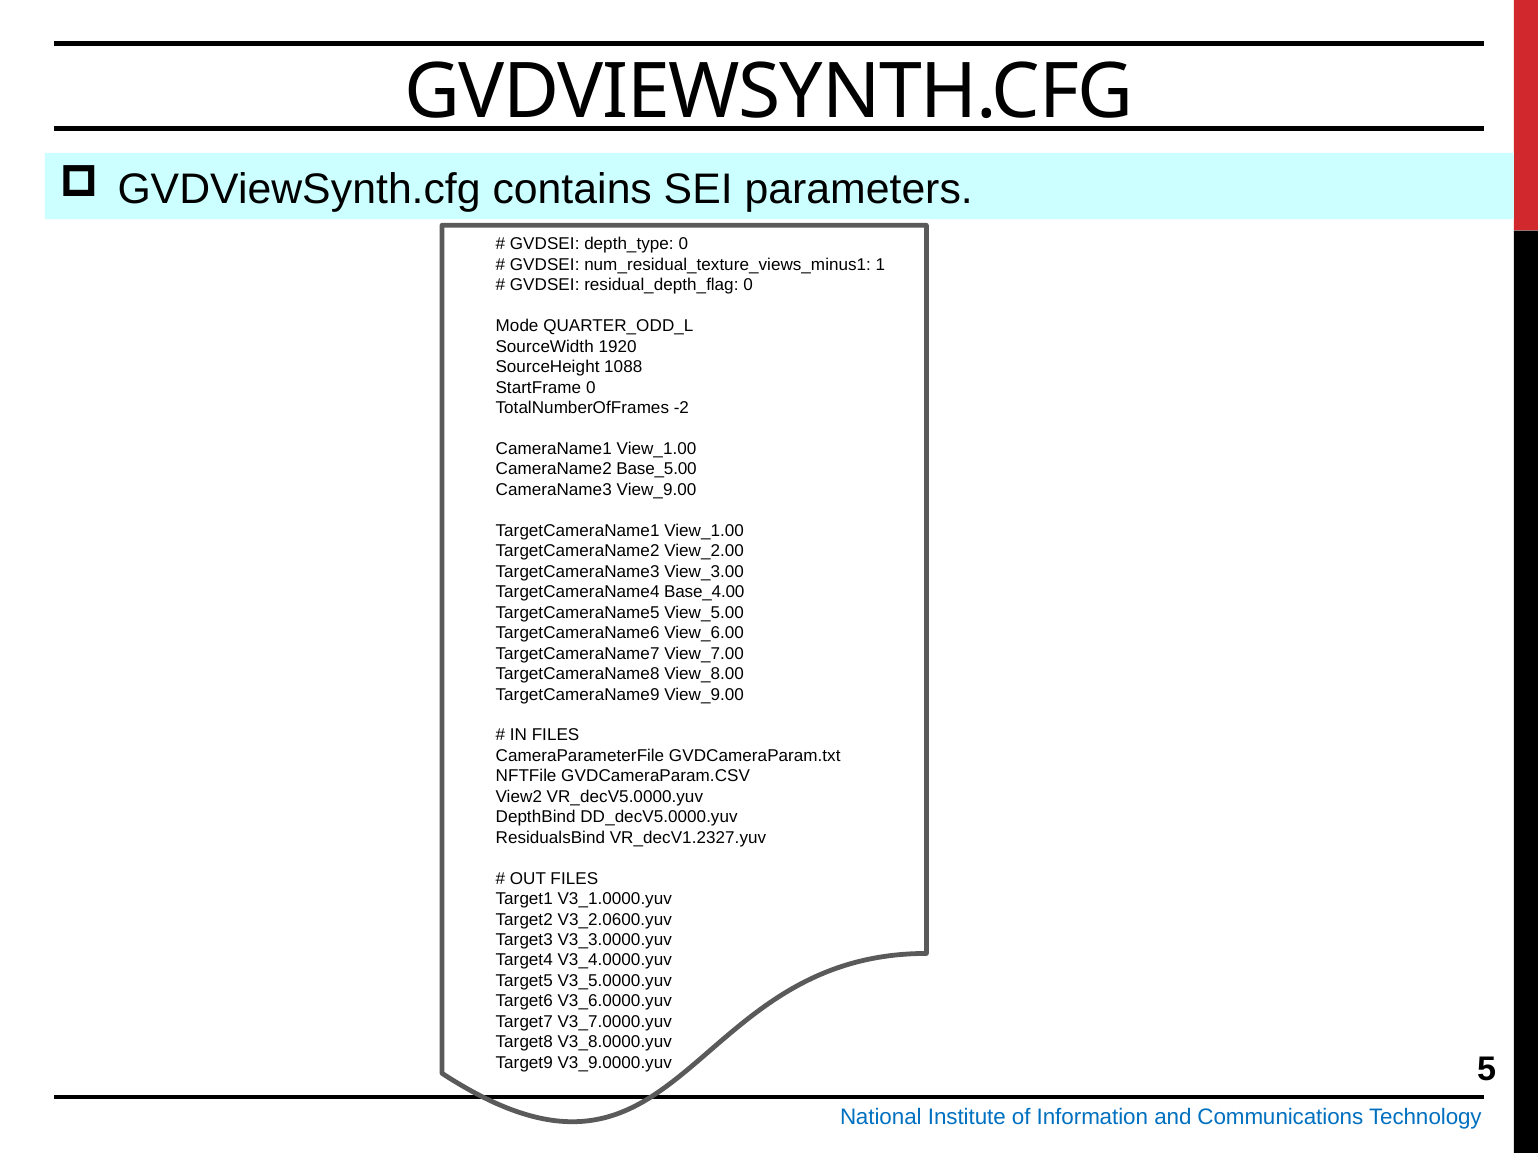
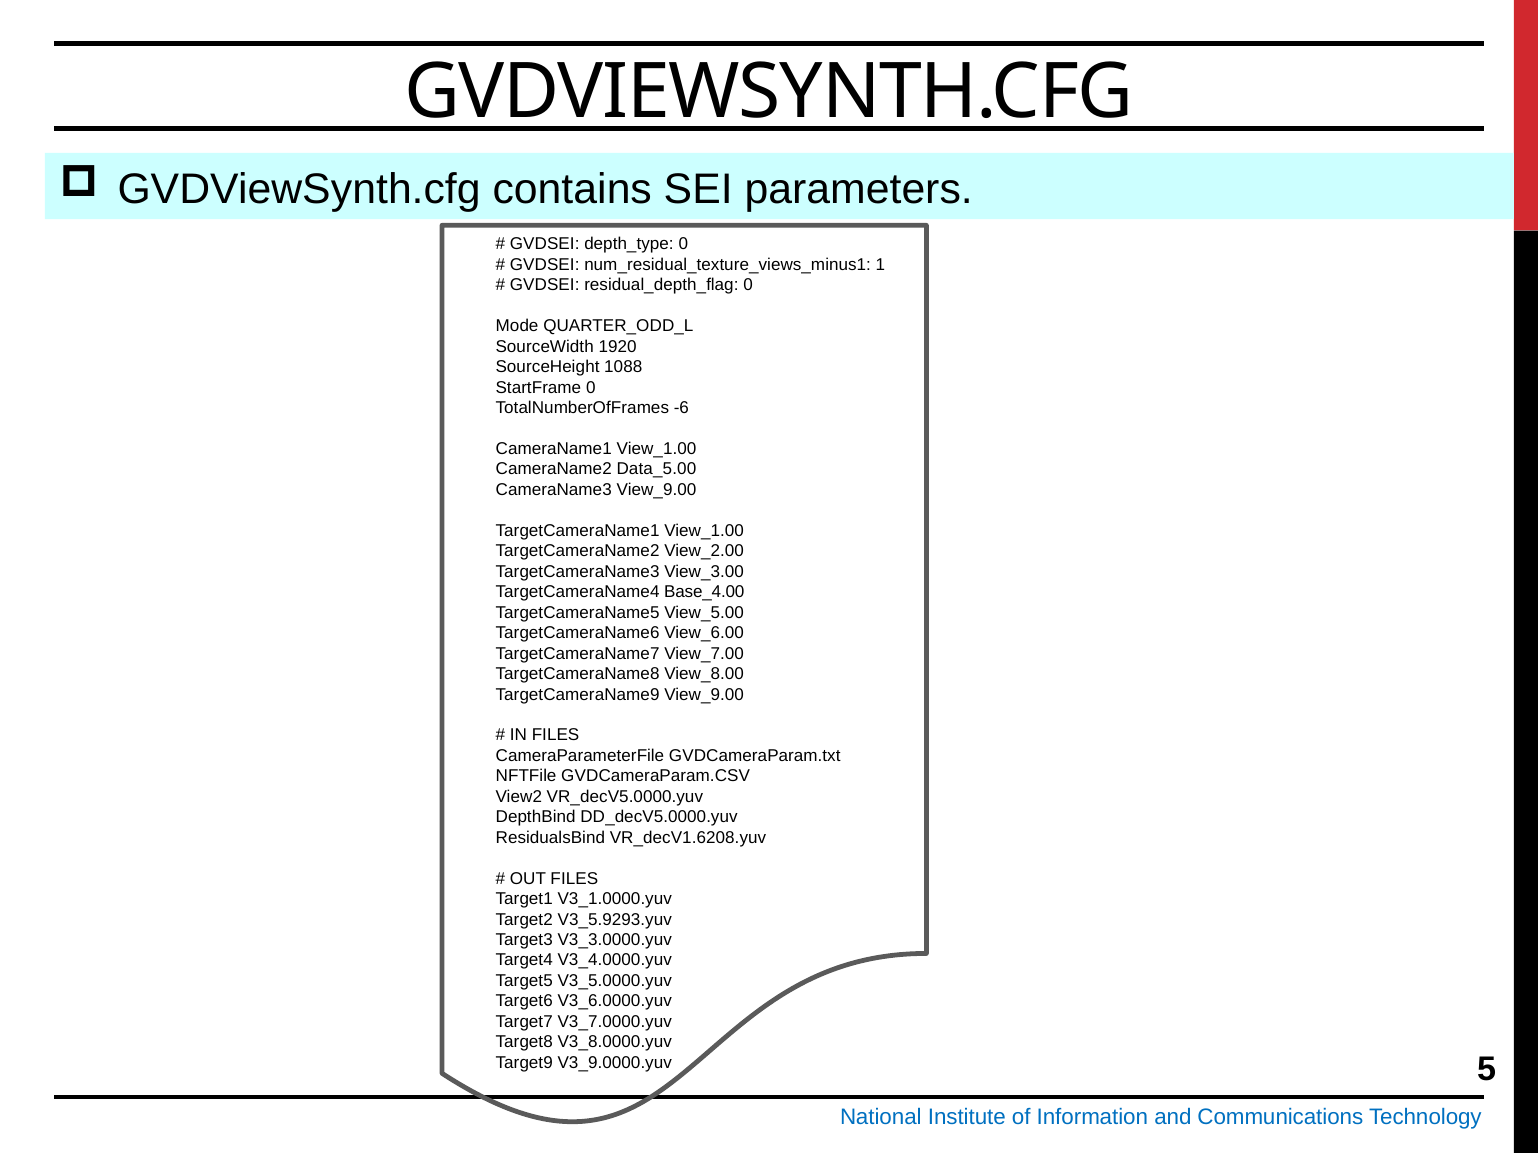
-2: -2 -> -6
Base_5.00: Base_5.00 -> Data_5.00
VR_decV1.2327.yuv: VR_decV1.2327.yuv -> VR_decV1.6208.yuv
V3_2.0600.yuv: V3_2.0600.yuv -> V3_5.9293.yuv
